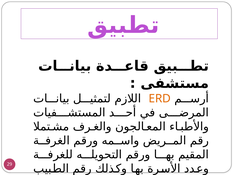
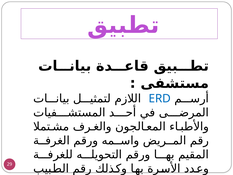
ERD colour: orange -> blue
